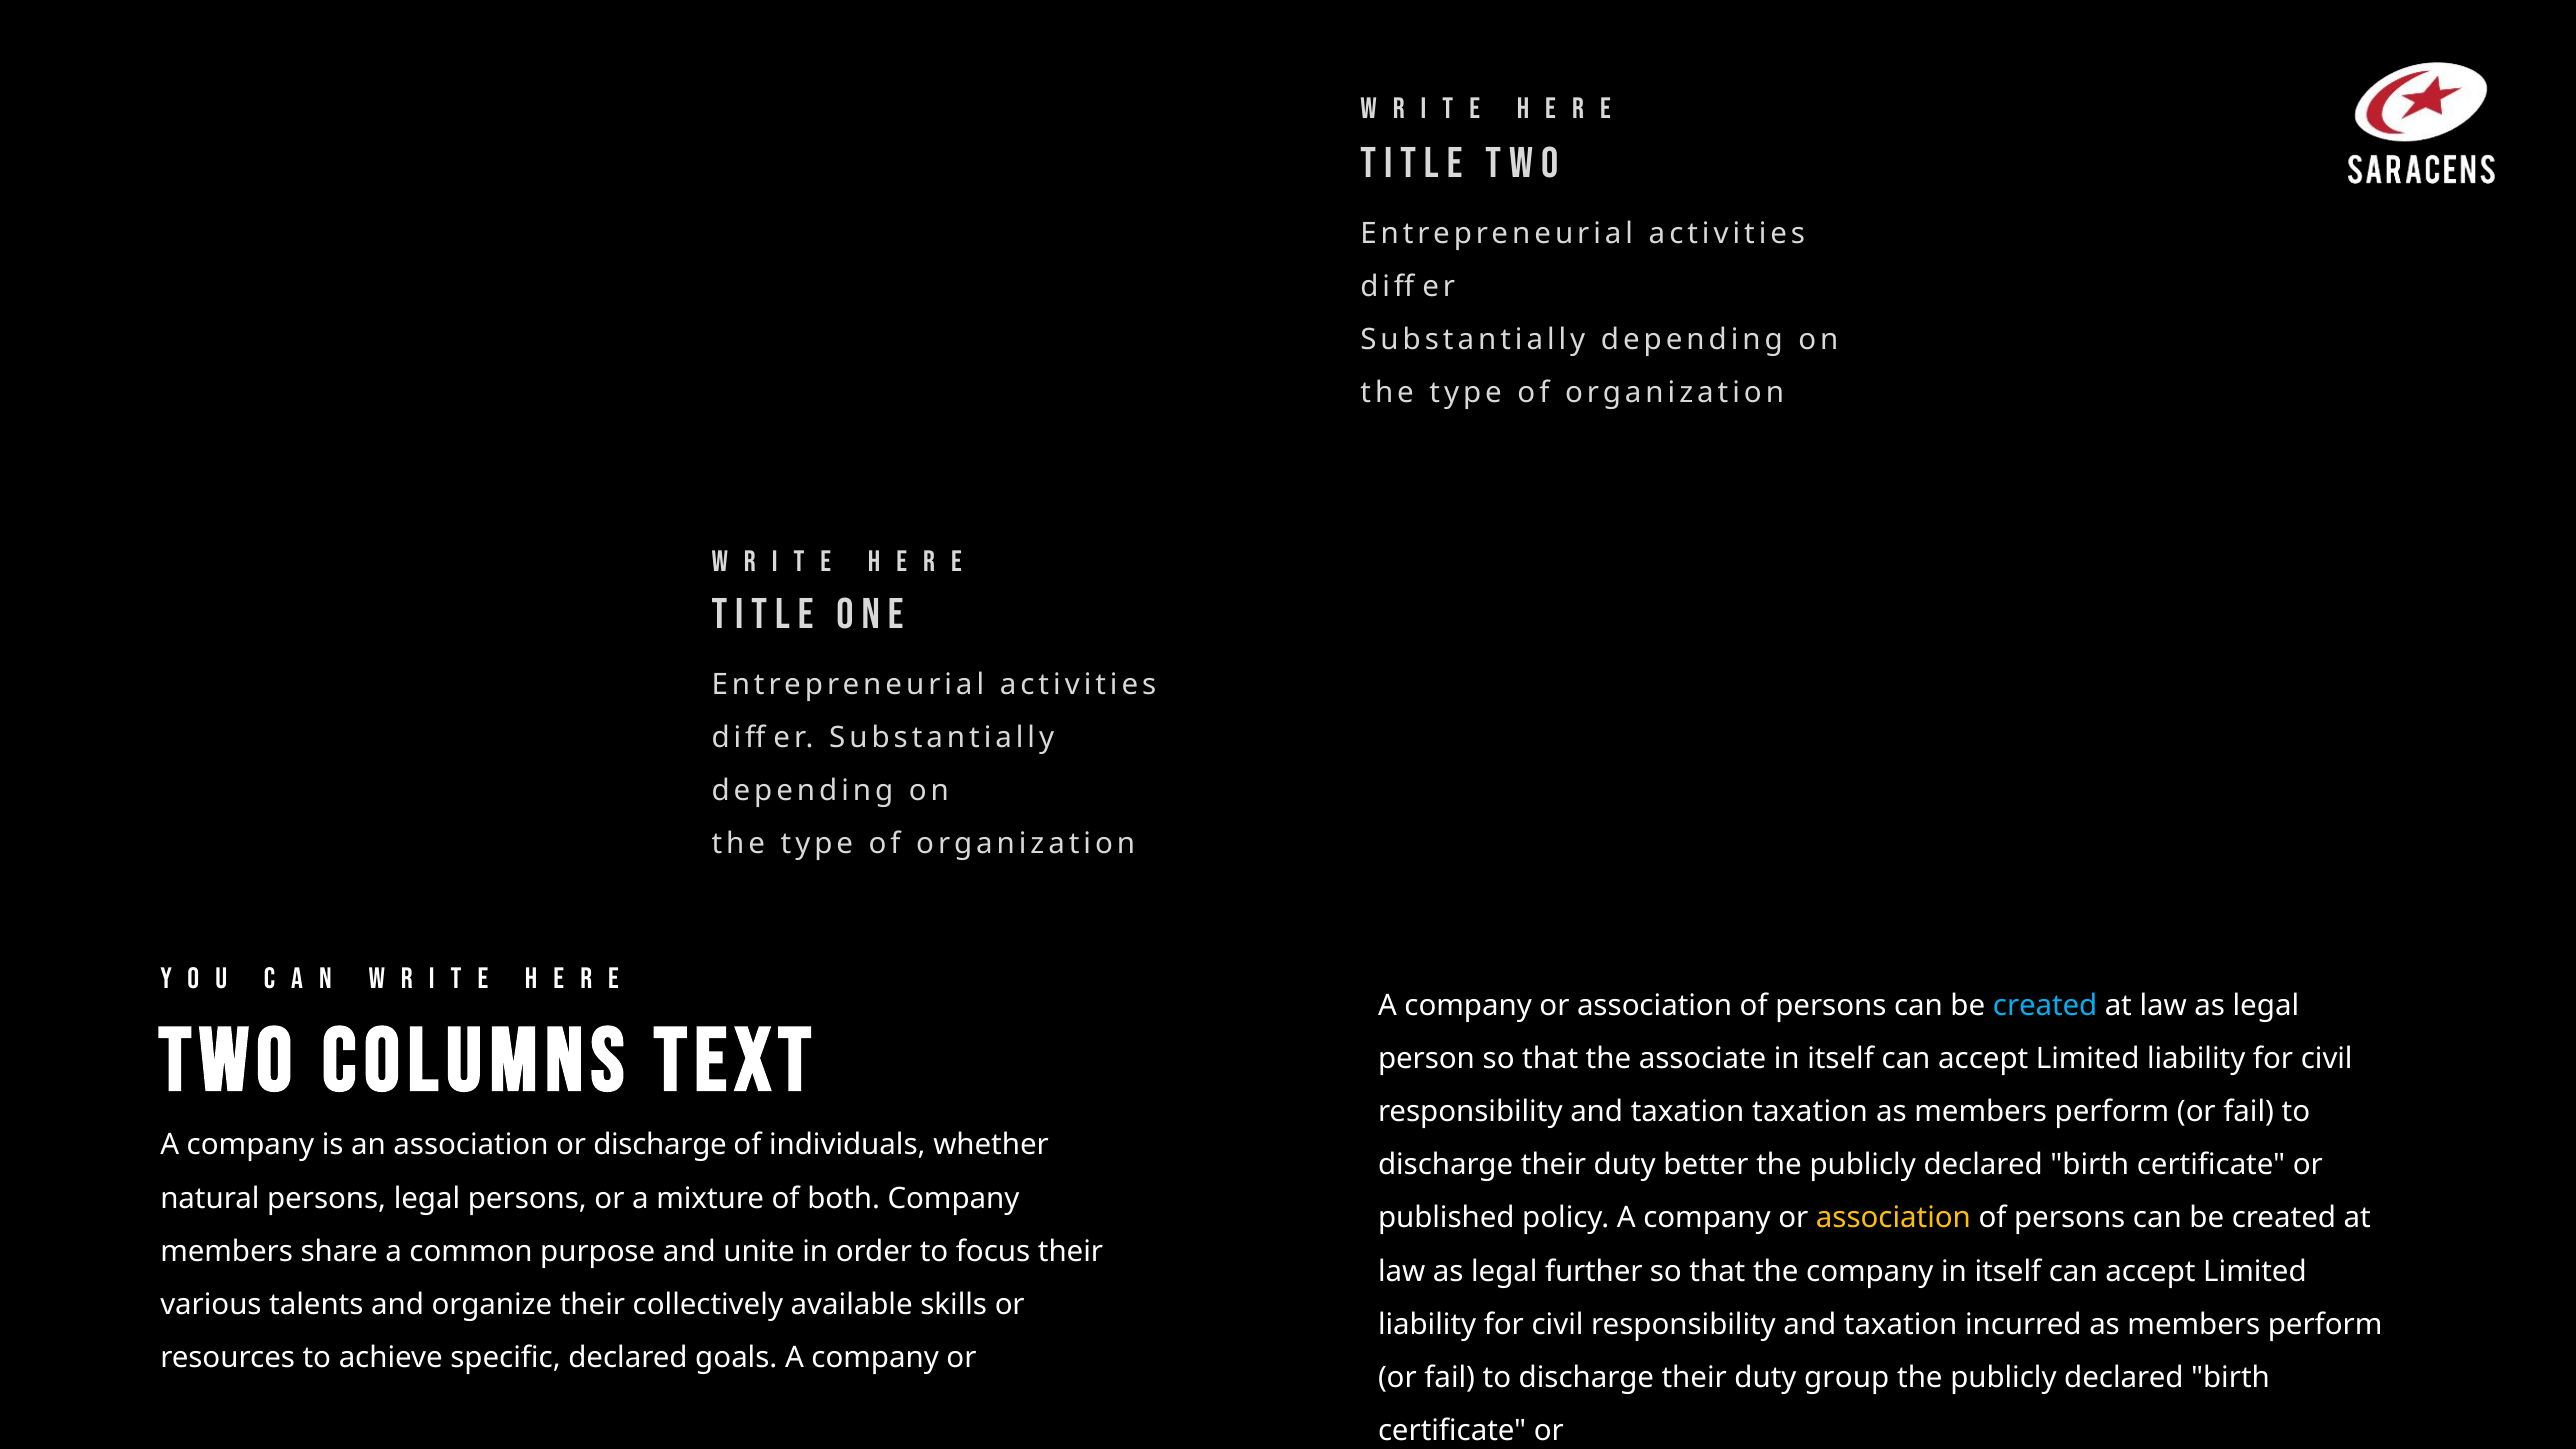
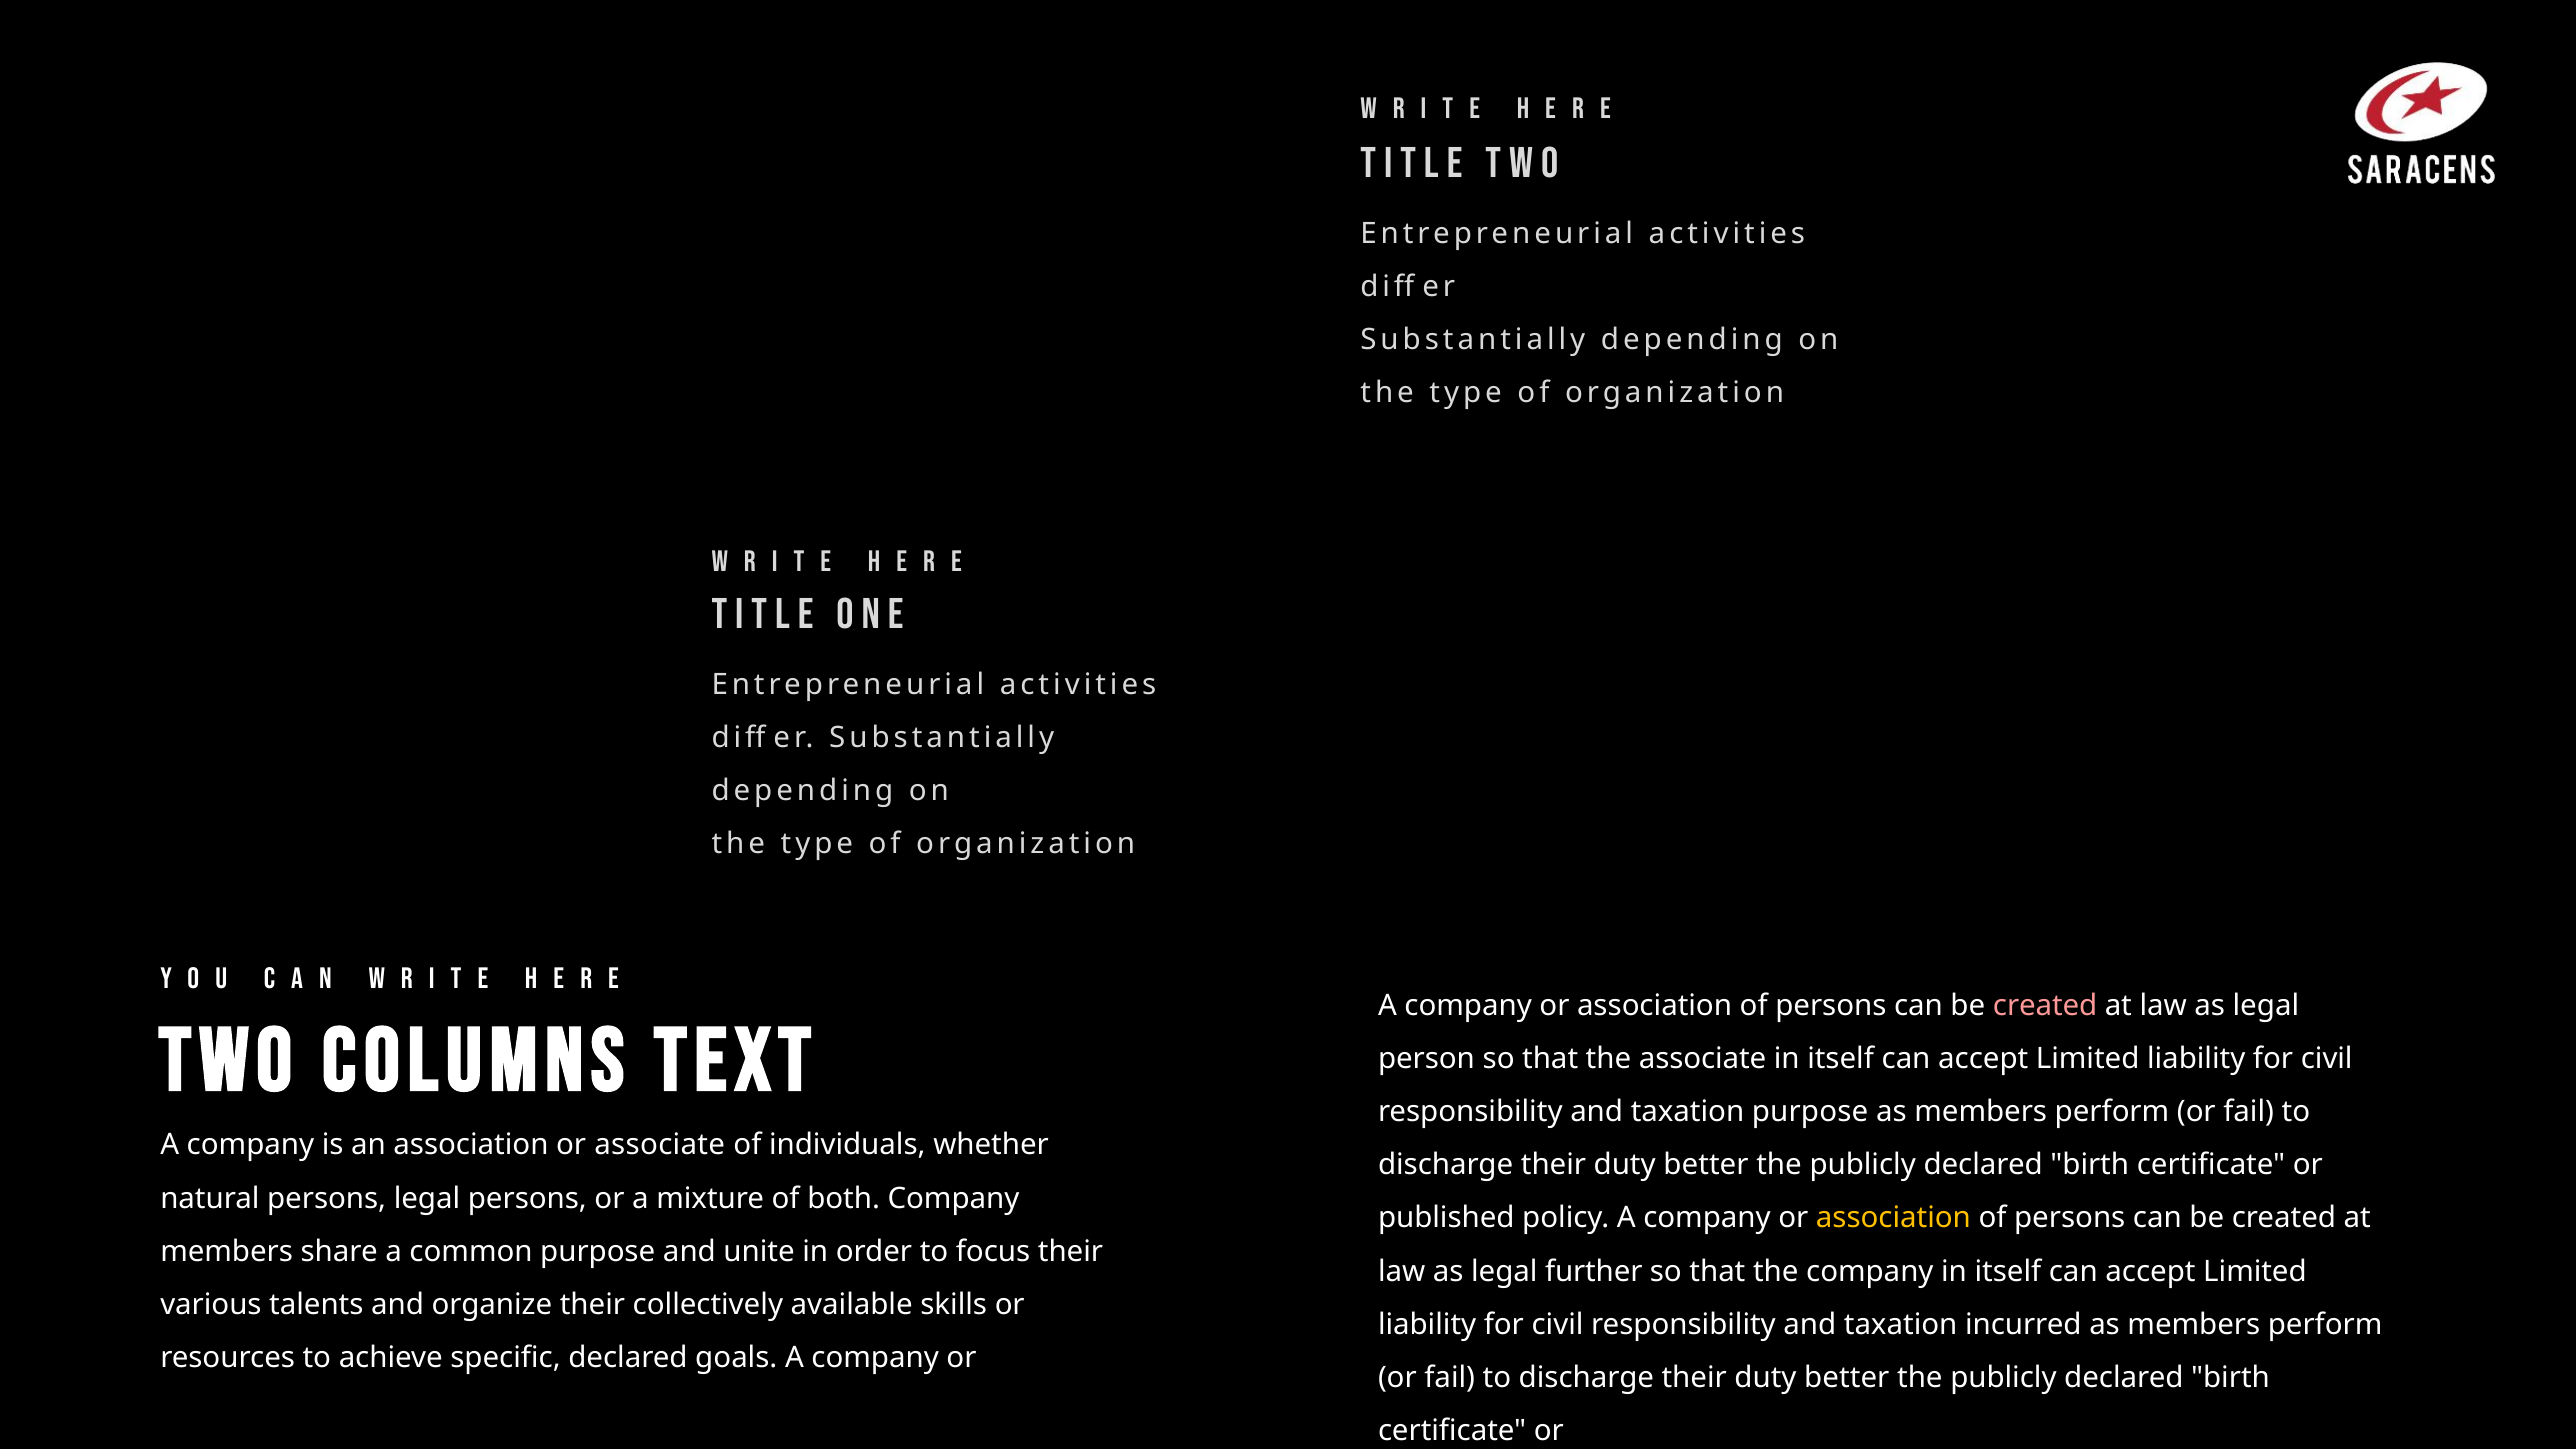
created at (2045, 1006) colour: light blue -> pink
taxation taxation: taxation -> purpose
or discharge: discharge -> associate
group at (1847, 1378): group -> better
